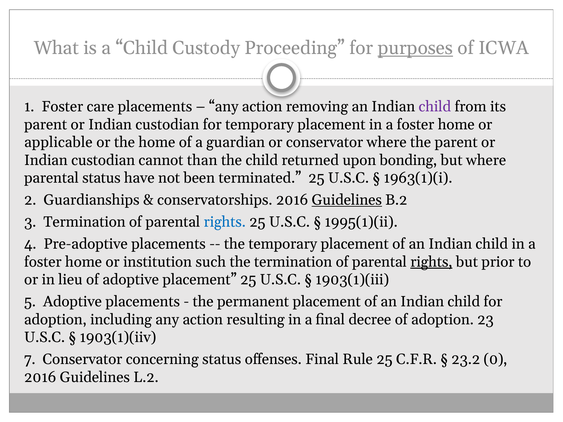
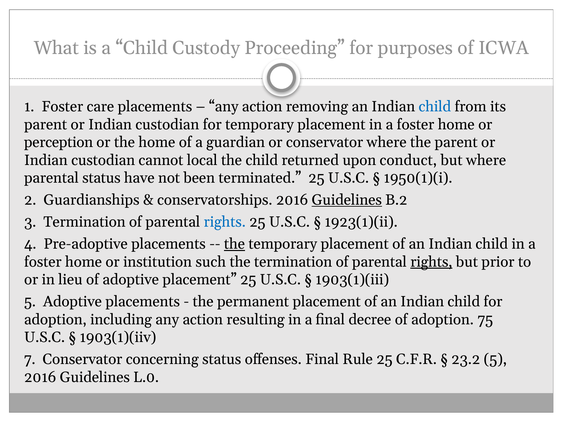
purposes underline: present -> none
child at (435, 107) colour: purple -> blue
applicable: applicable -> perception
than: than -> local
bonding: bonding -> conduct
1963(1)(i: 1963(1)(i -> 1950(1)(i
1995(1)(ii: 1995(1)(ii -> 1923(1)(ii
the at (234, 244) underline: none -> present
23: 23 -> 75
23.2 0: 0 -> 5
L.2: L.2 -> L.0
